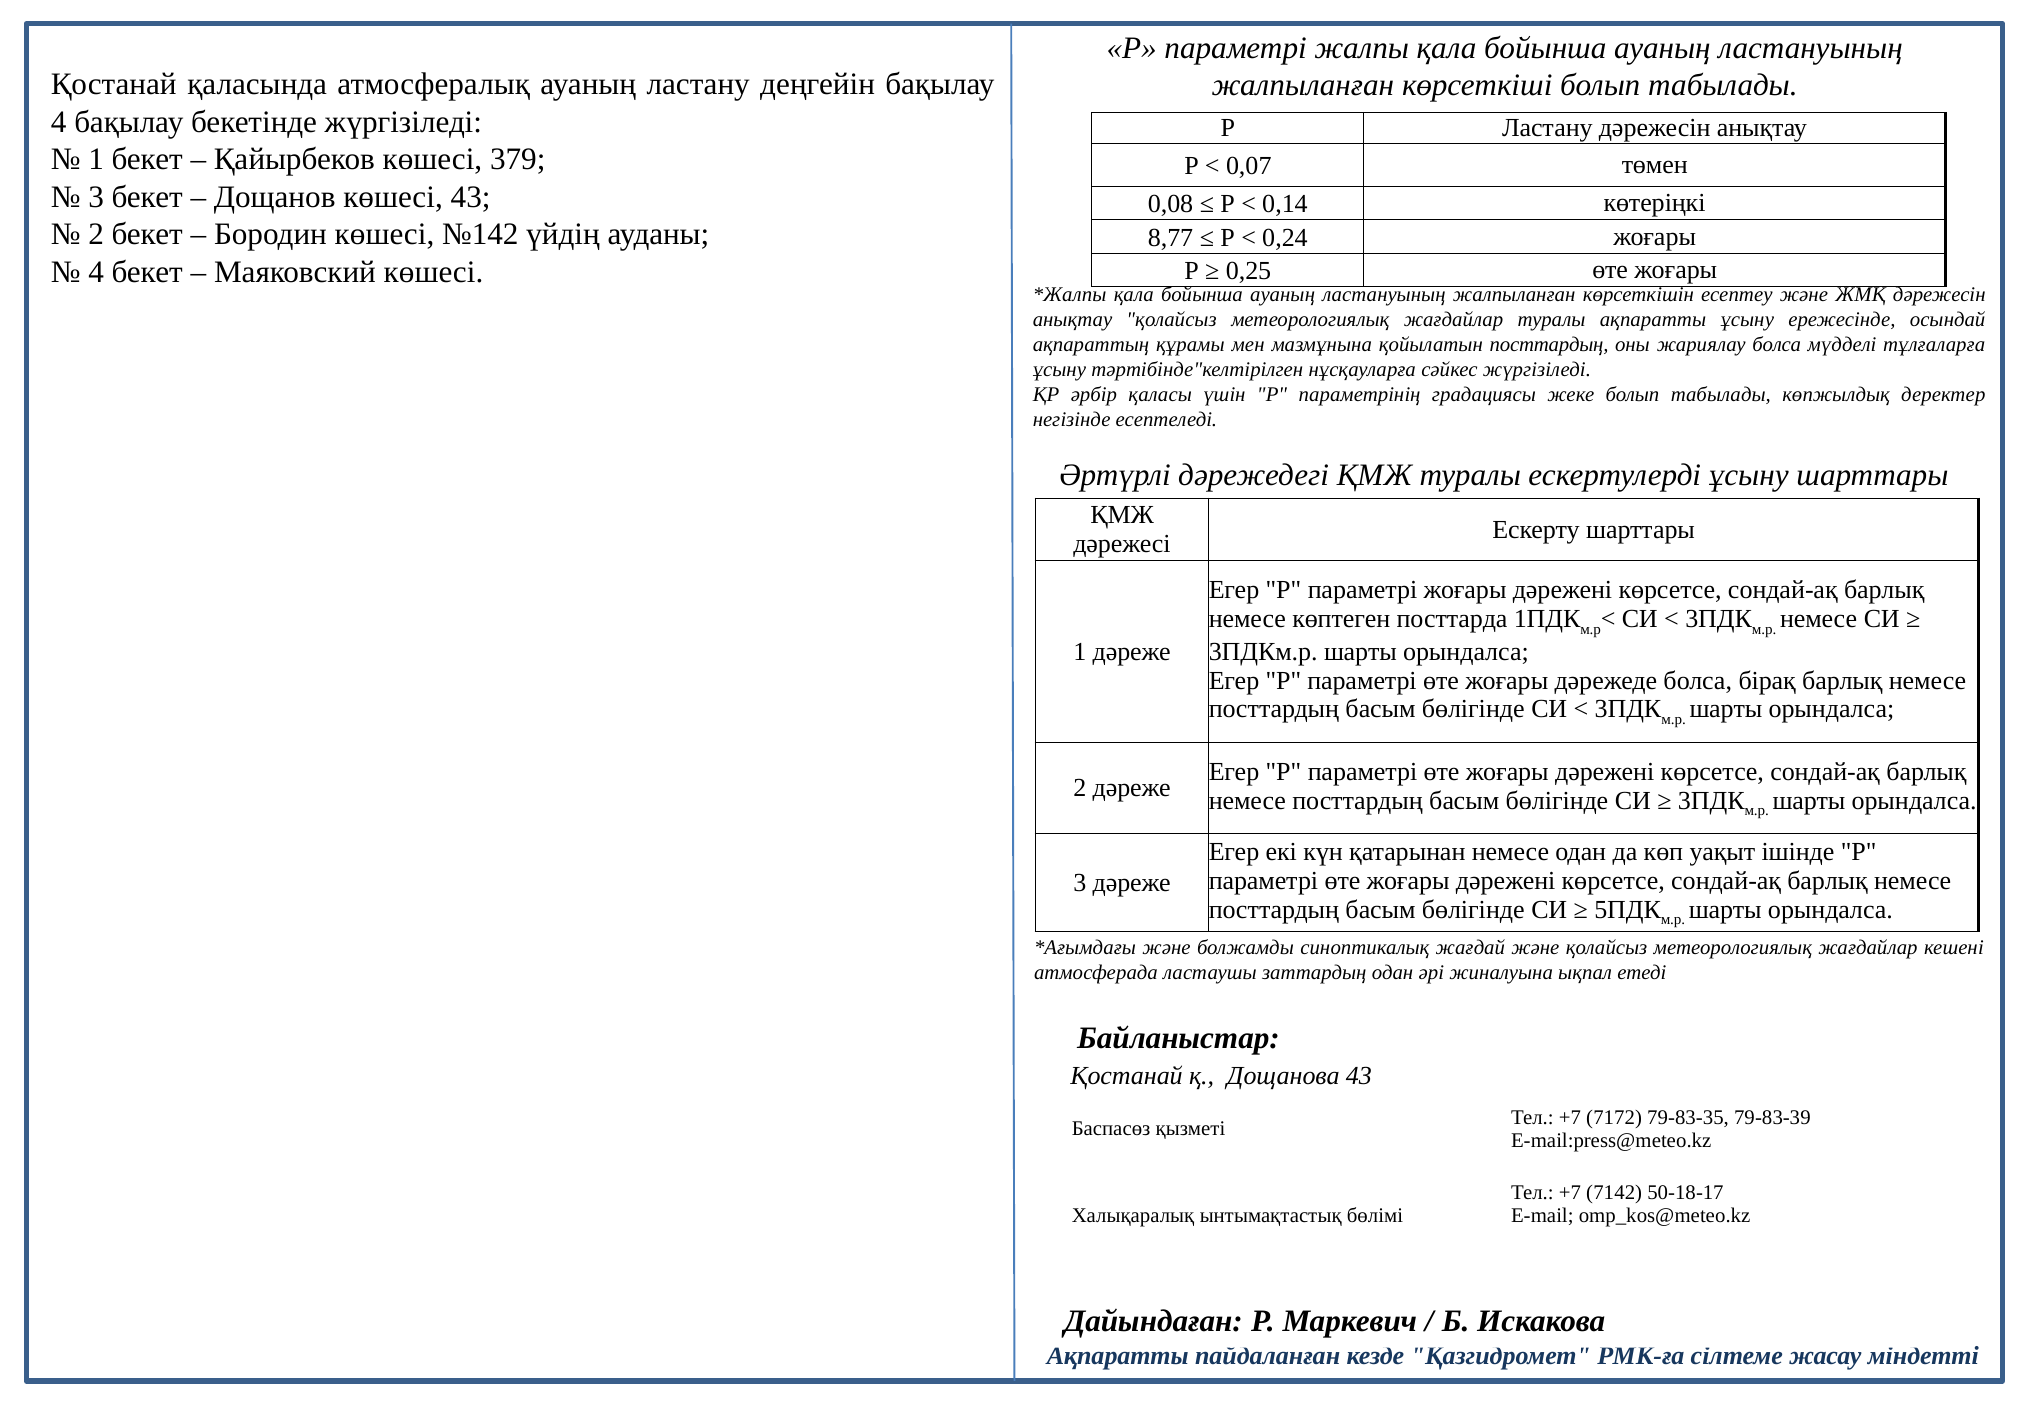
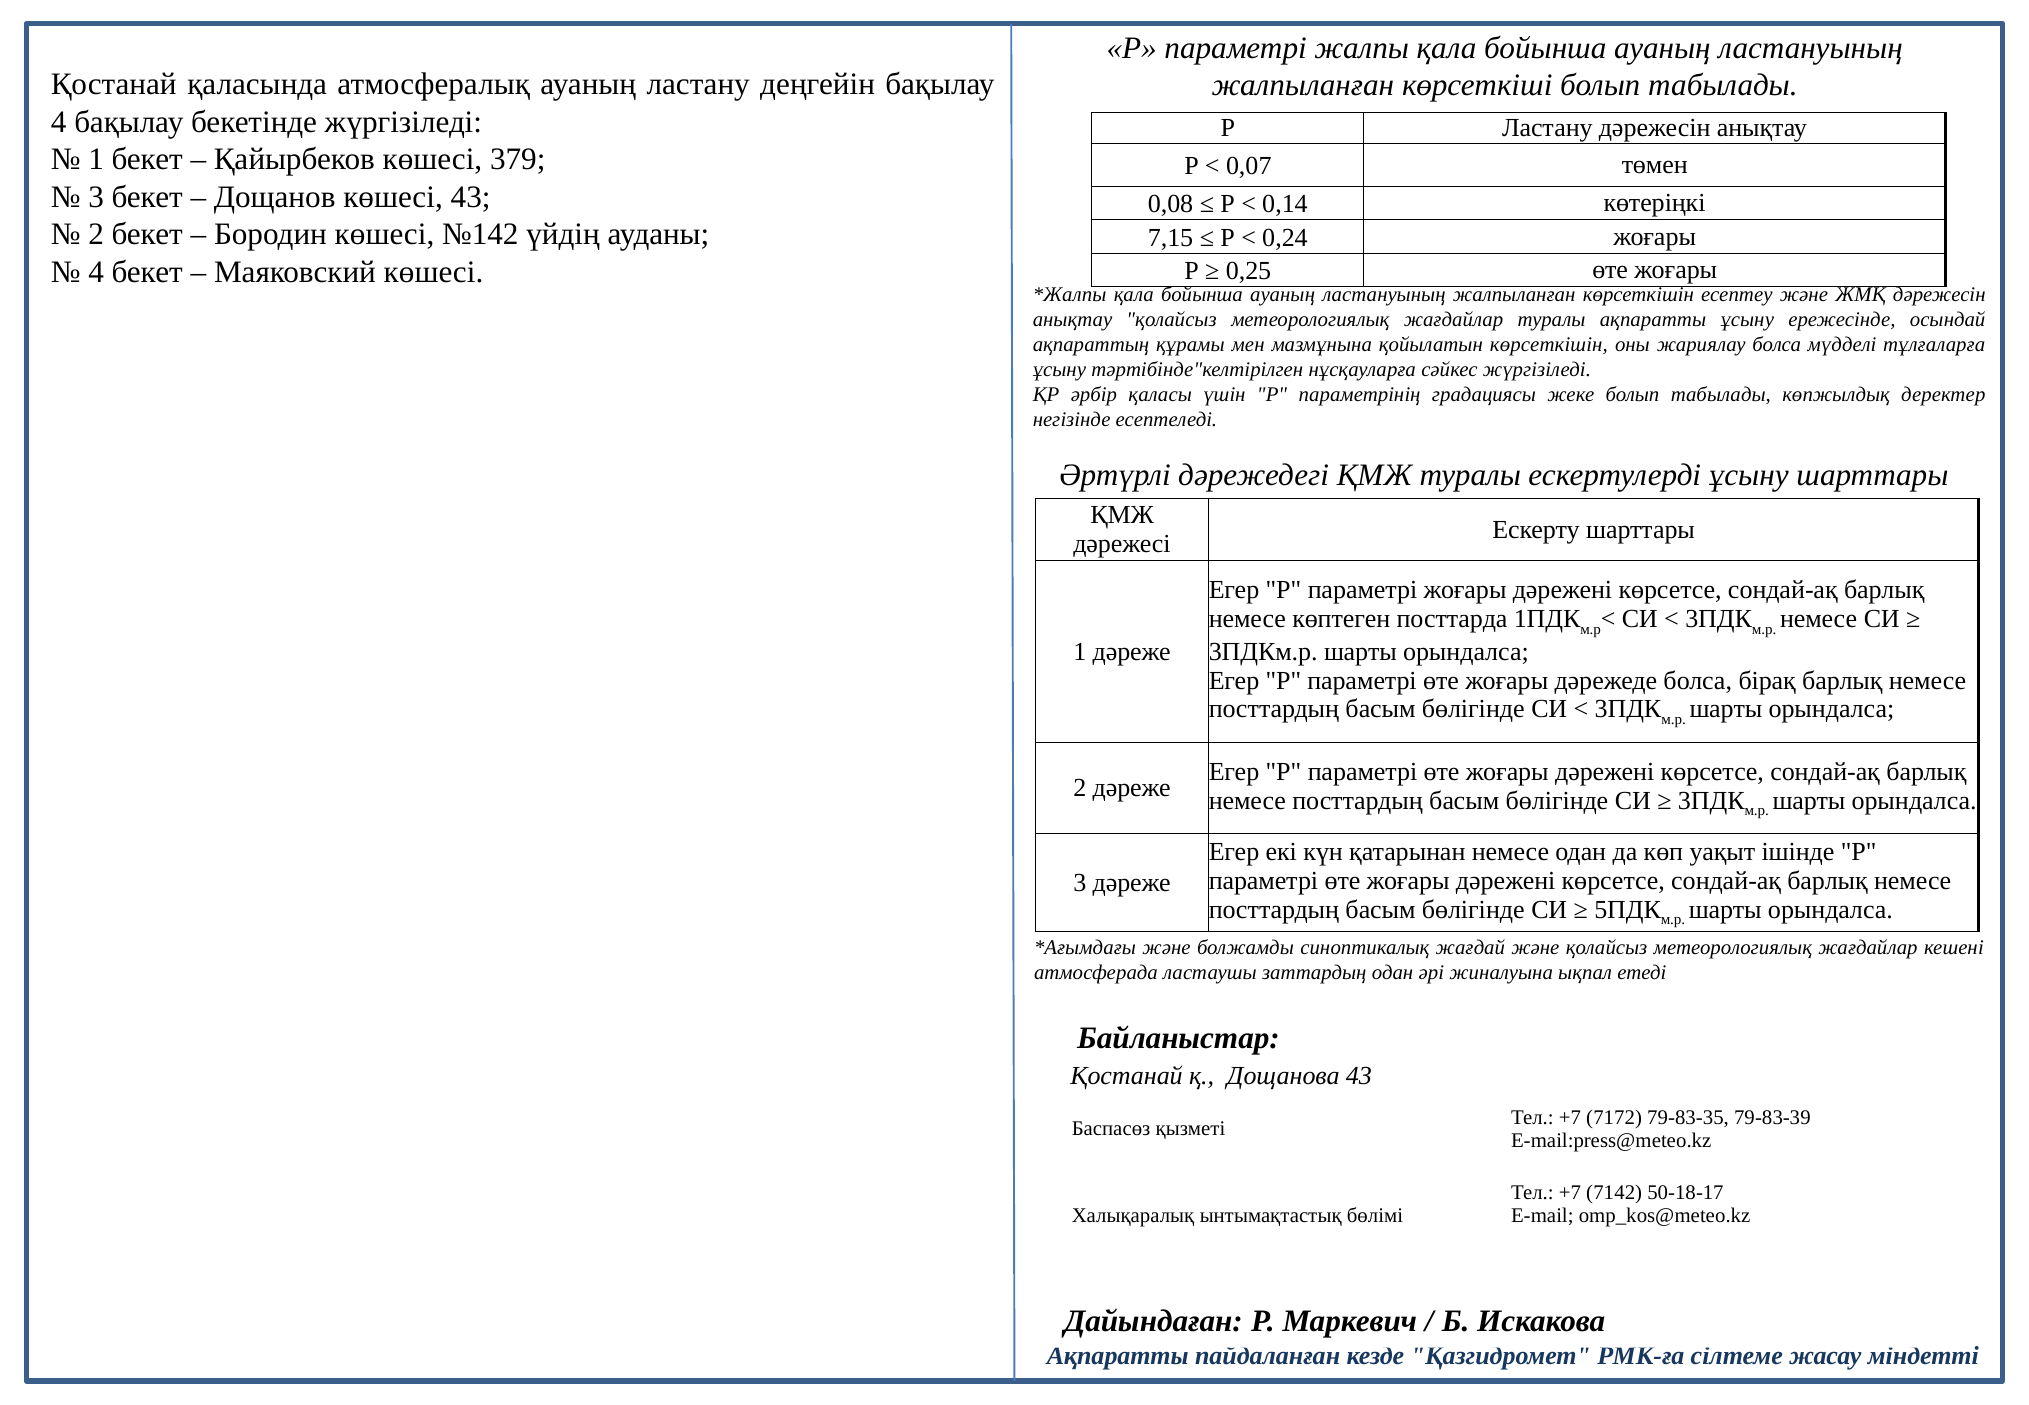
8,77: 8,77 -> 7,15
қойылатын посттардың: посттардың -> көрсеткішін
